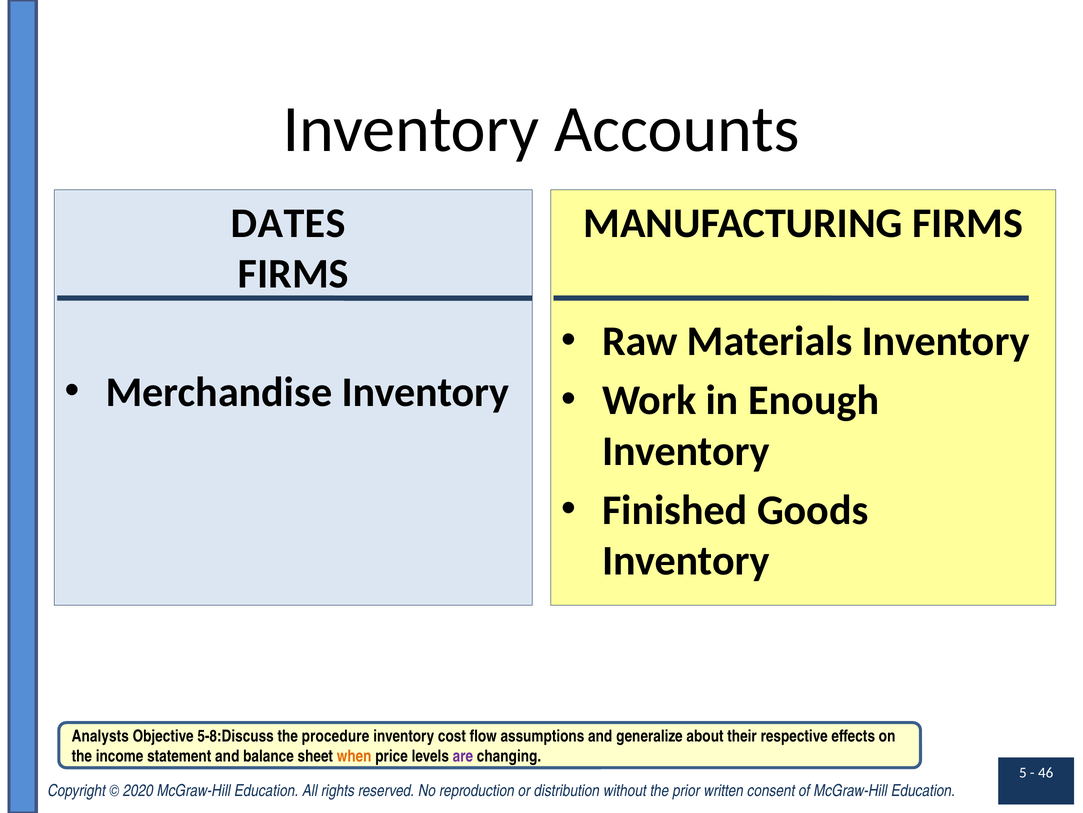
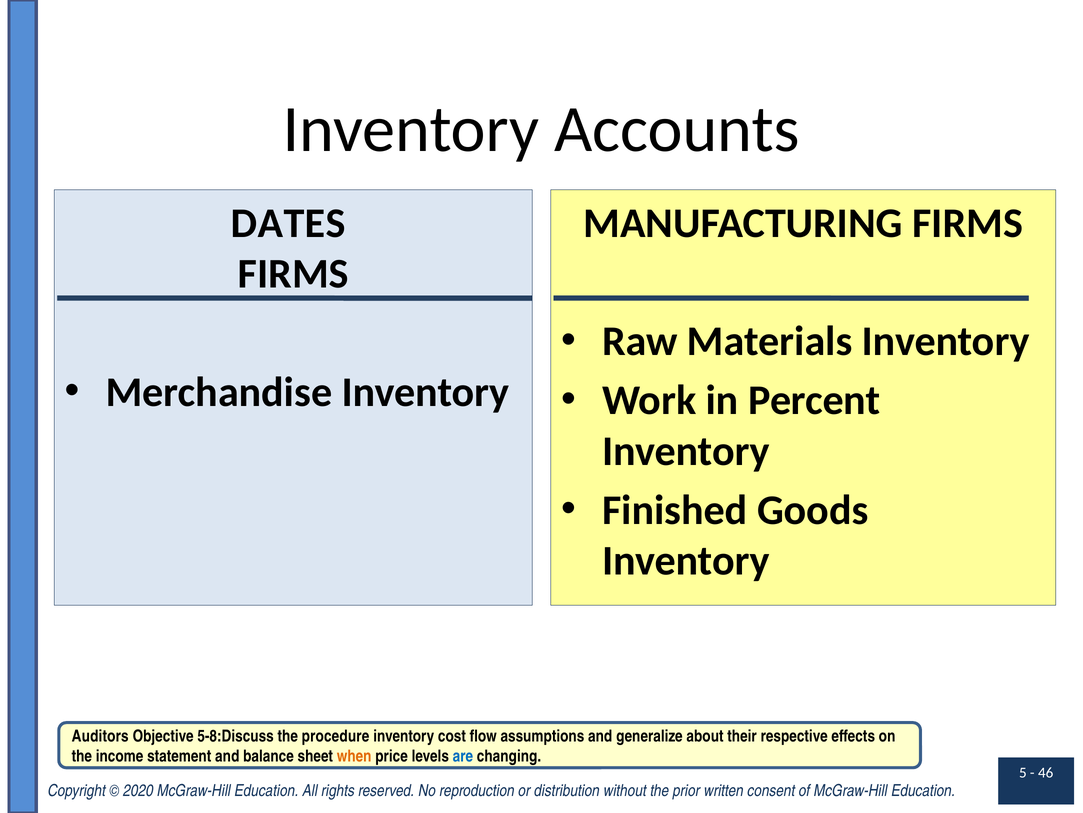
Enough: Enough -> Percent
Analysts: Analysts -> Auditors
are colour: purple -> blue
